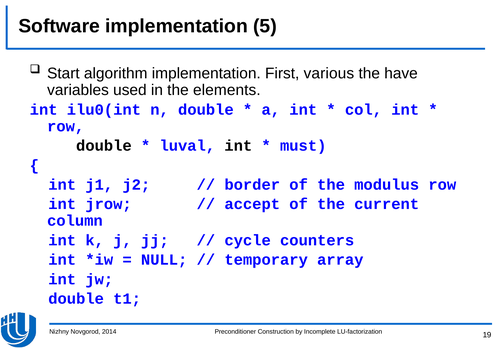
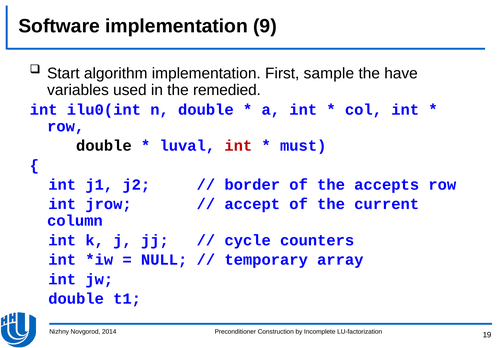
5: 5 -> 9
various: various -> sample
elements: elements -> remedied
int at (238, 146) colour: black -> red
modulus: modulus -> accepts
